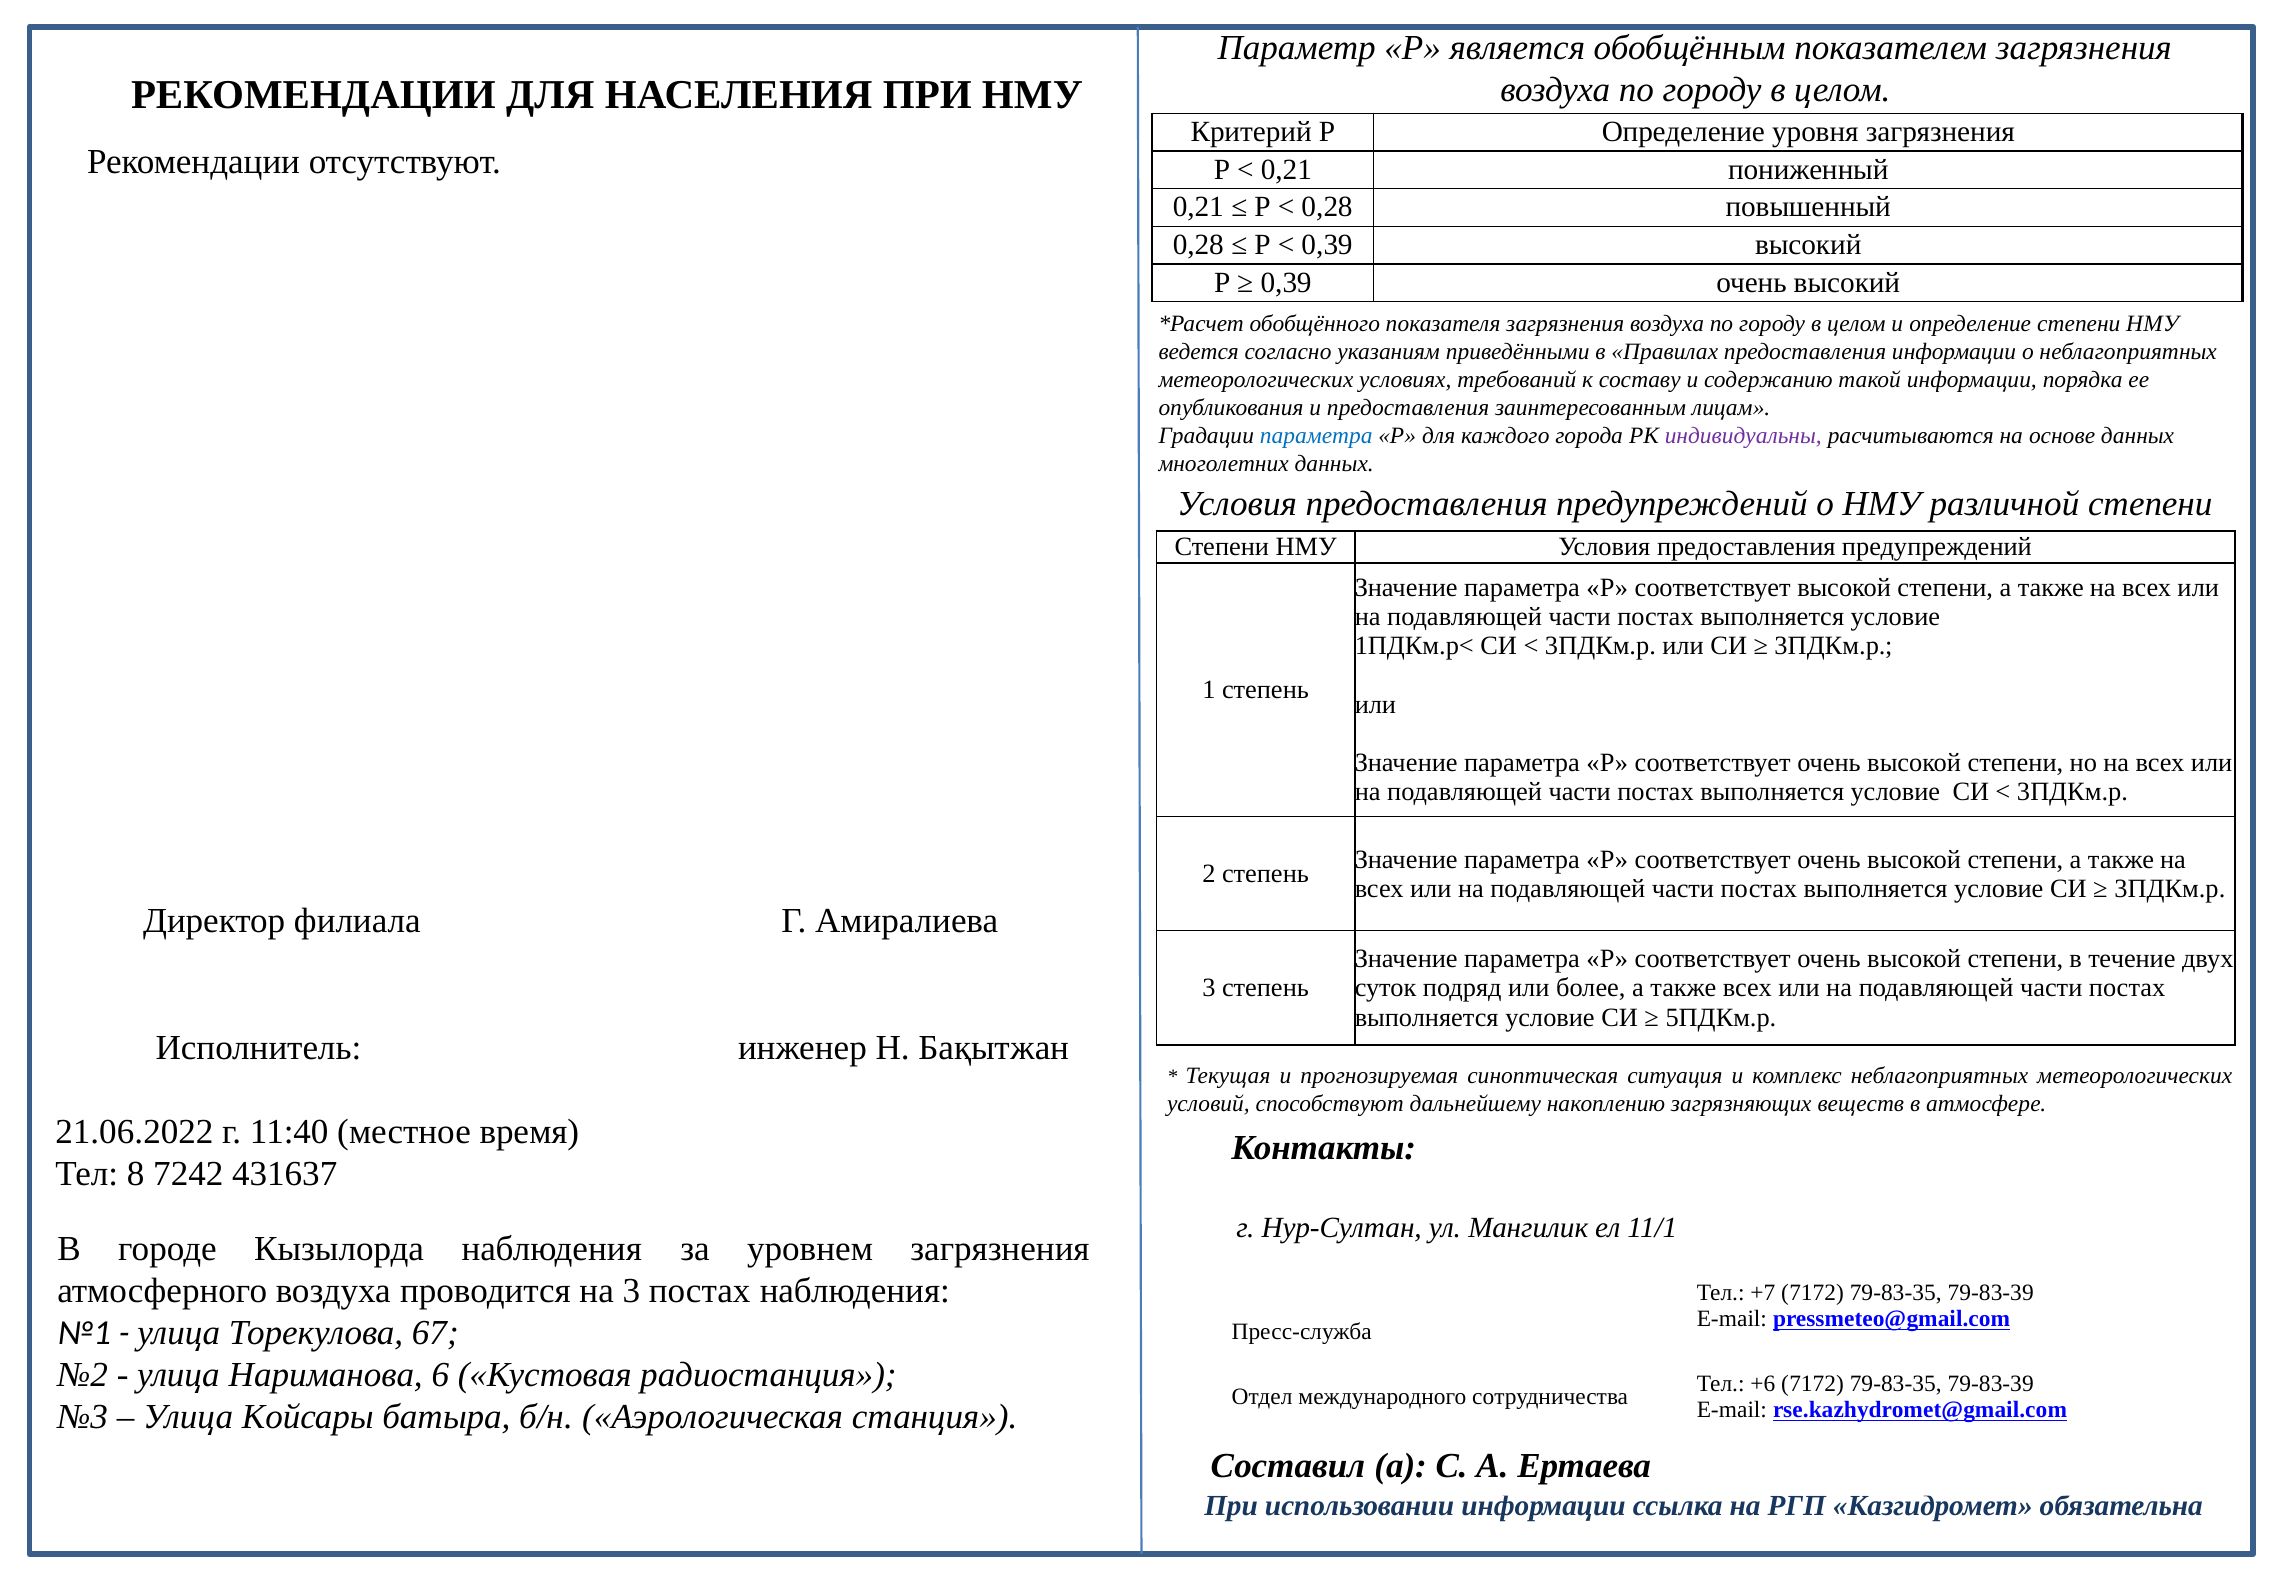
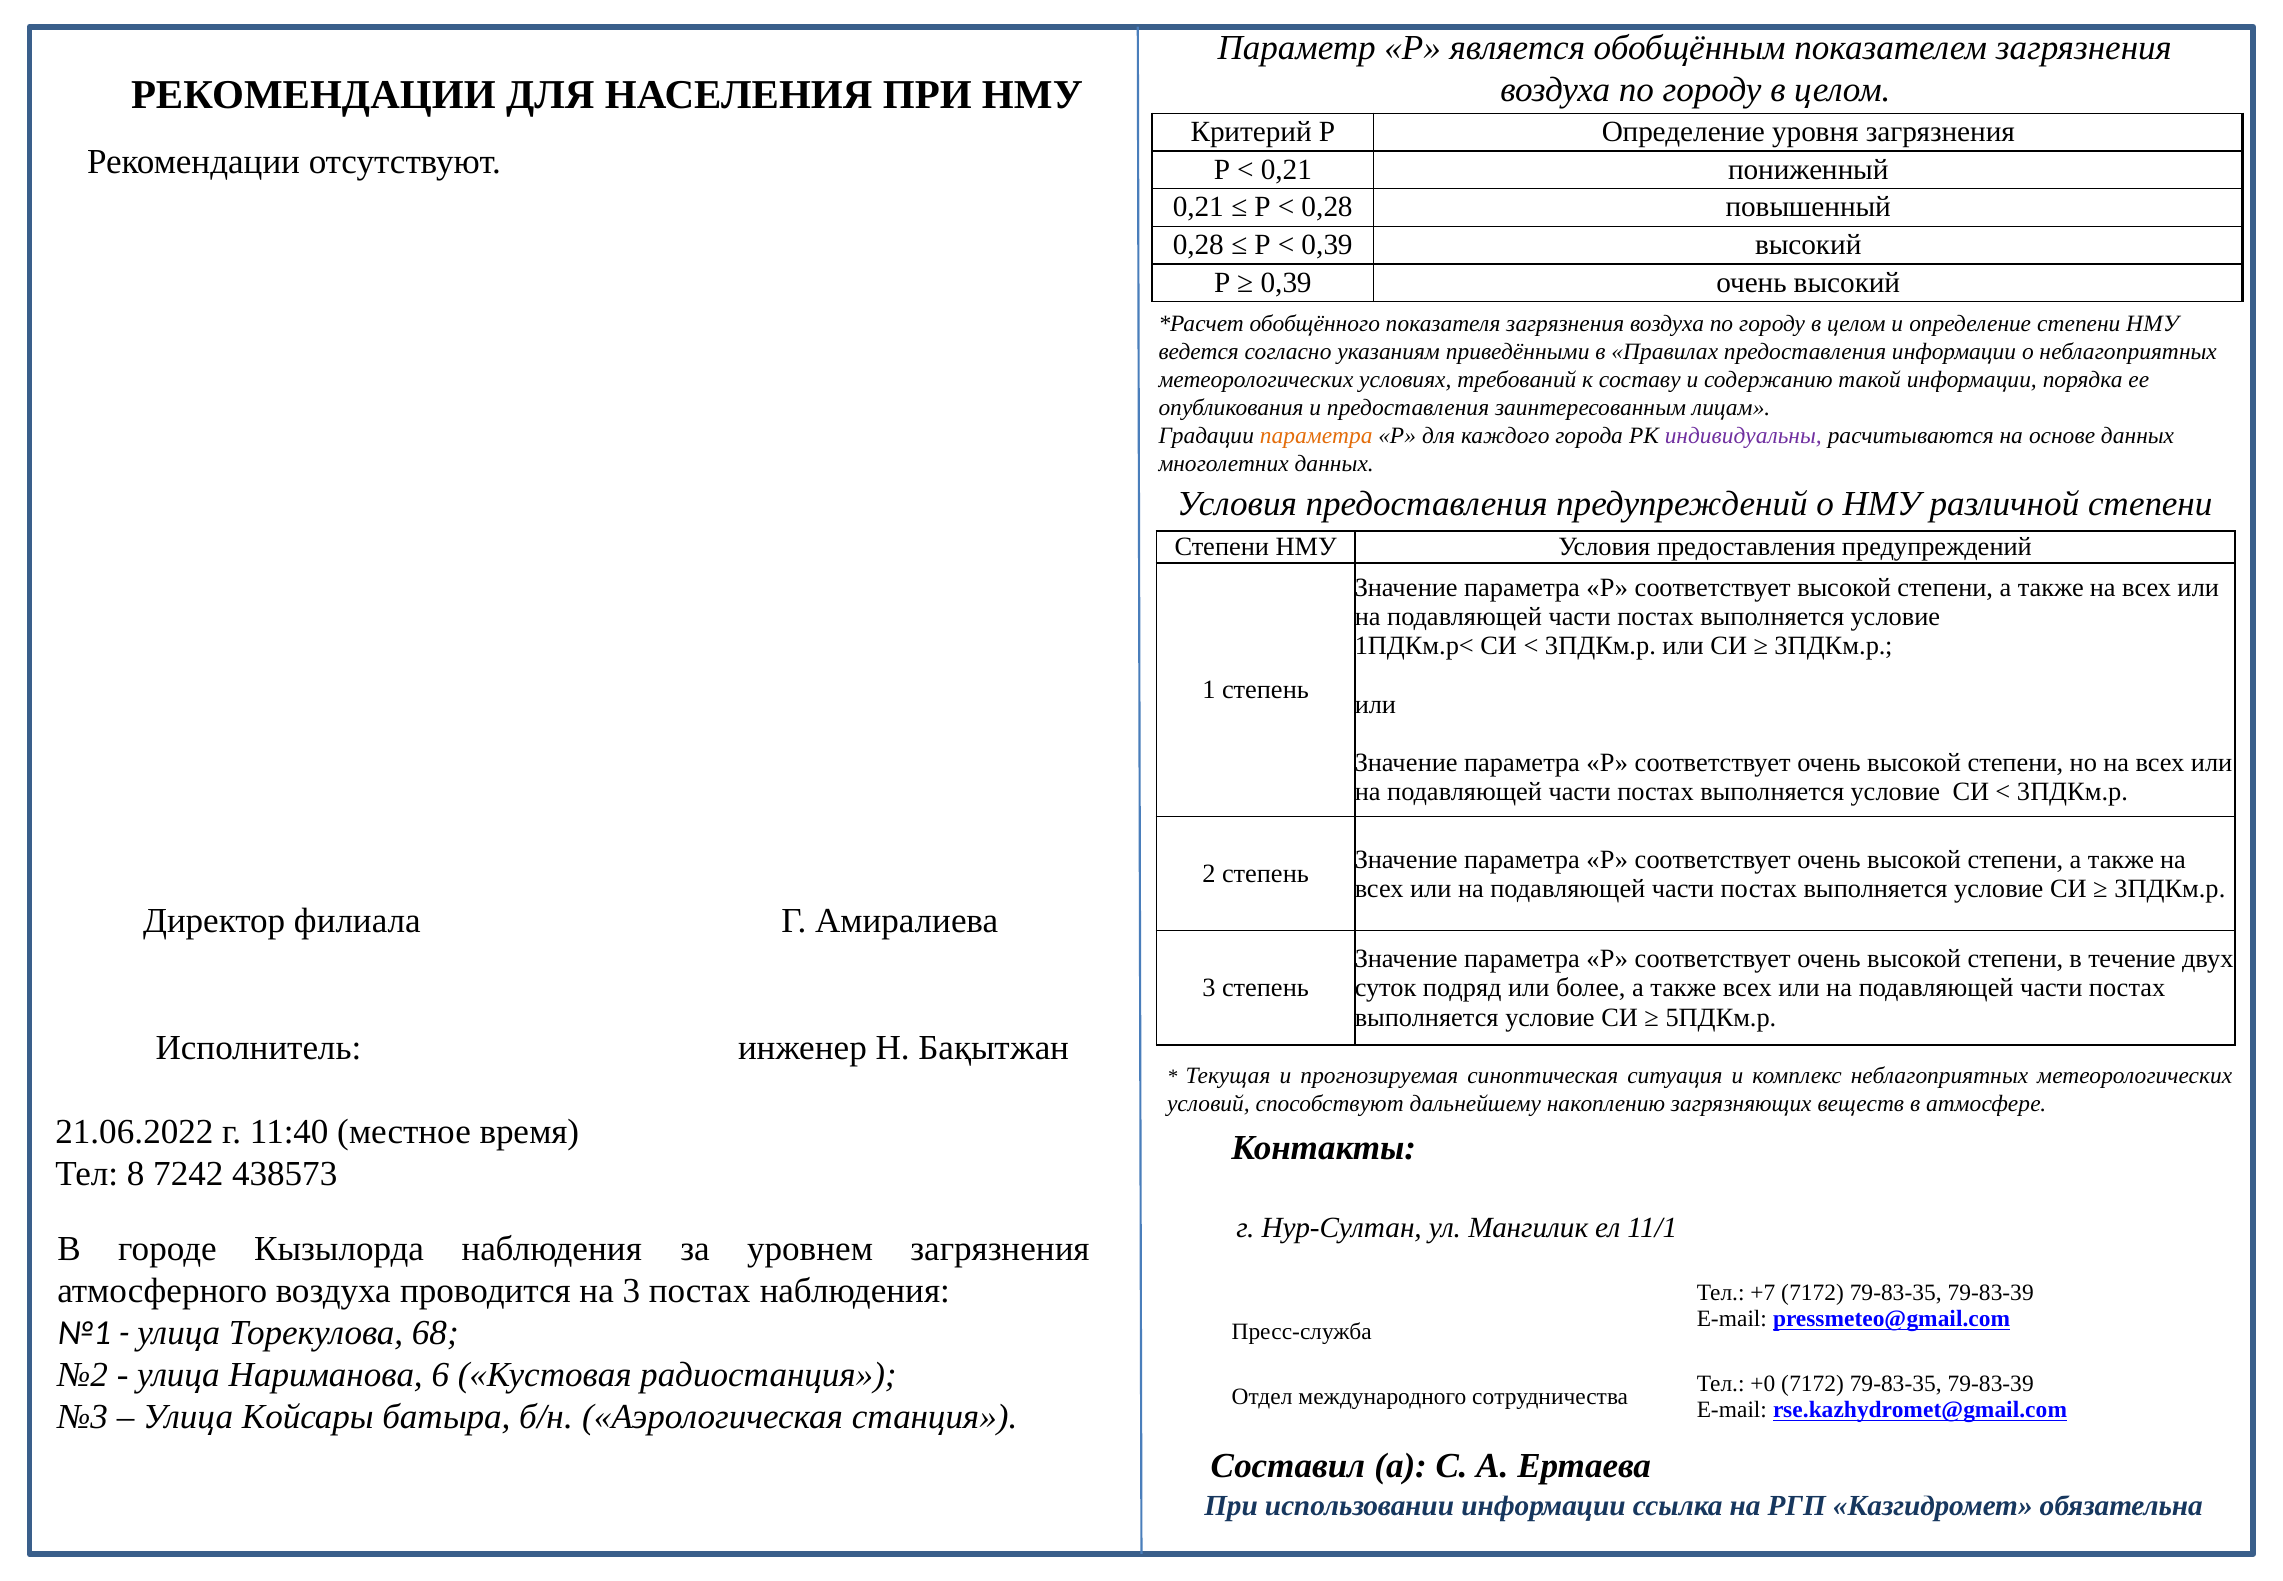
параметра at (1316, 436) colour: blue -> orange
431637: 431637 -> 438573
67: 67 -> 68
+6: +6 -> +0
